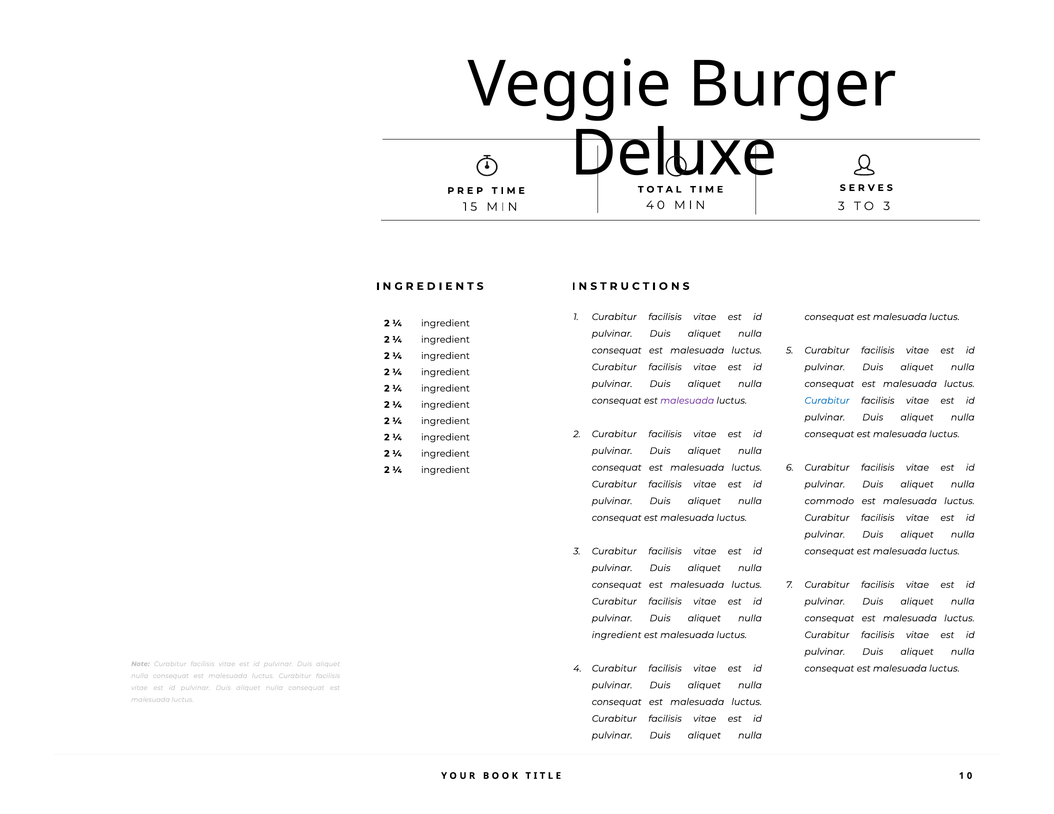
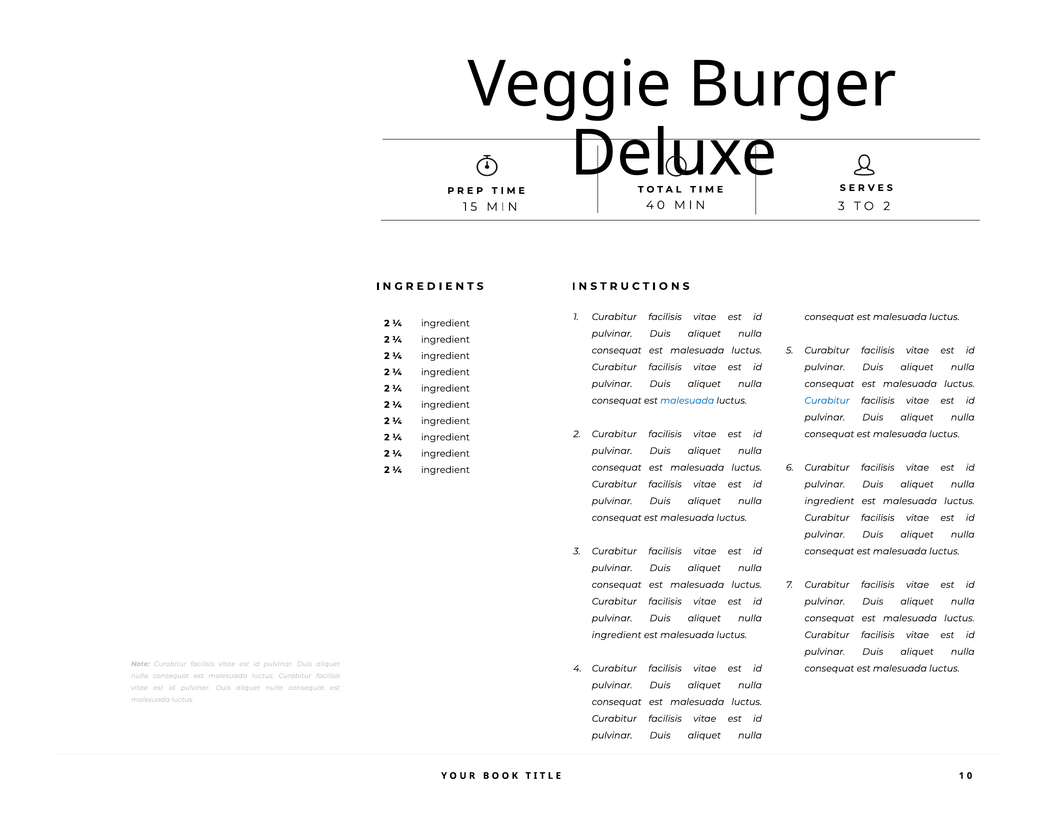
3 at (887, 206): 3 -> 2
malesuada at (687, 401) colour: purple -> blue
commodo at (829, 501): commodo -> ingredient
